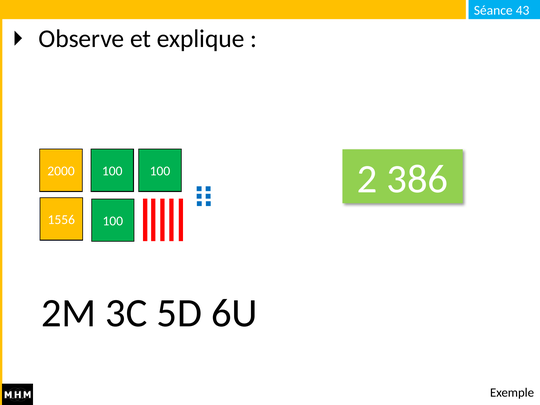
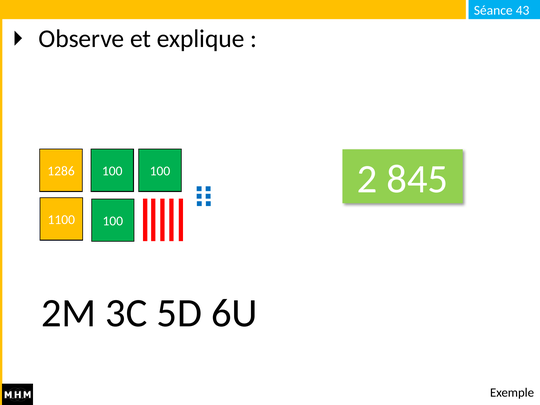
386: 386 -> 845
2000: 2000 -> 1286
1556: 1556 -> 1100
